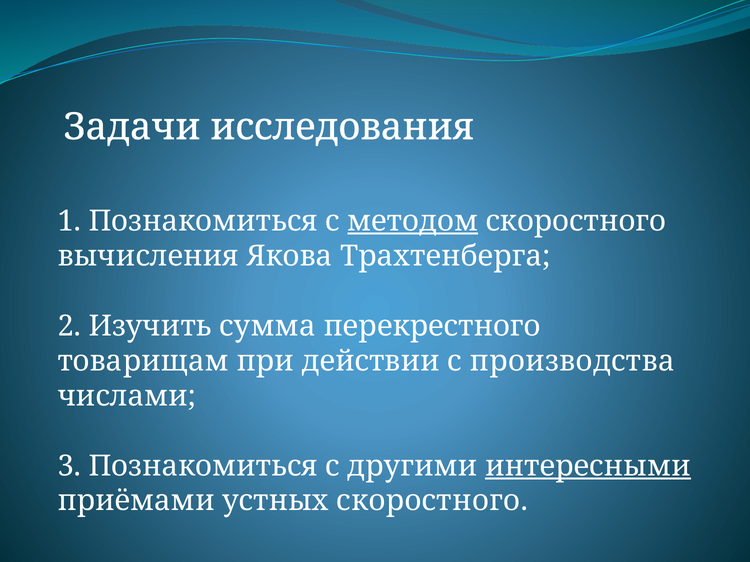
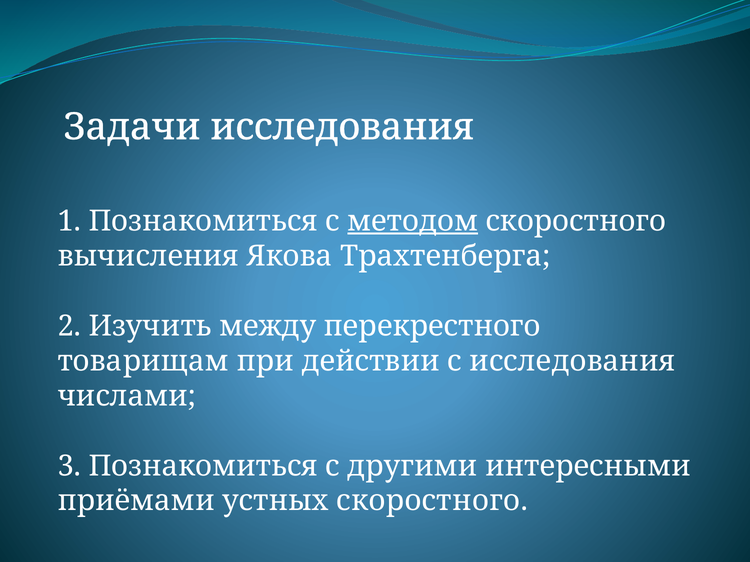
сумма: сумма -> между
с производства: производства -> исследования
интересными underline: present -> none
